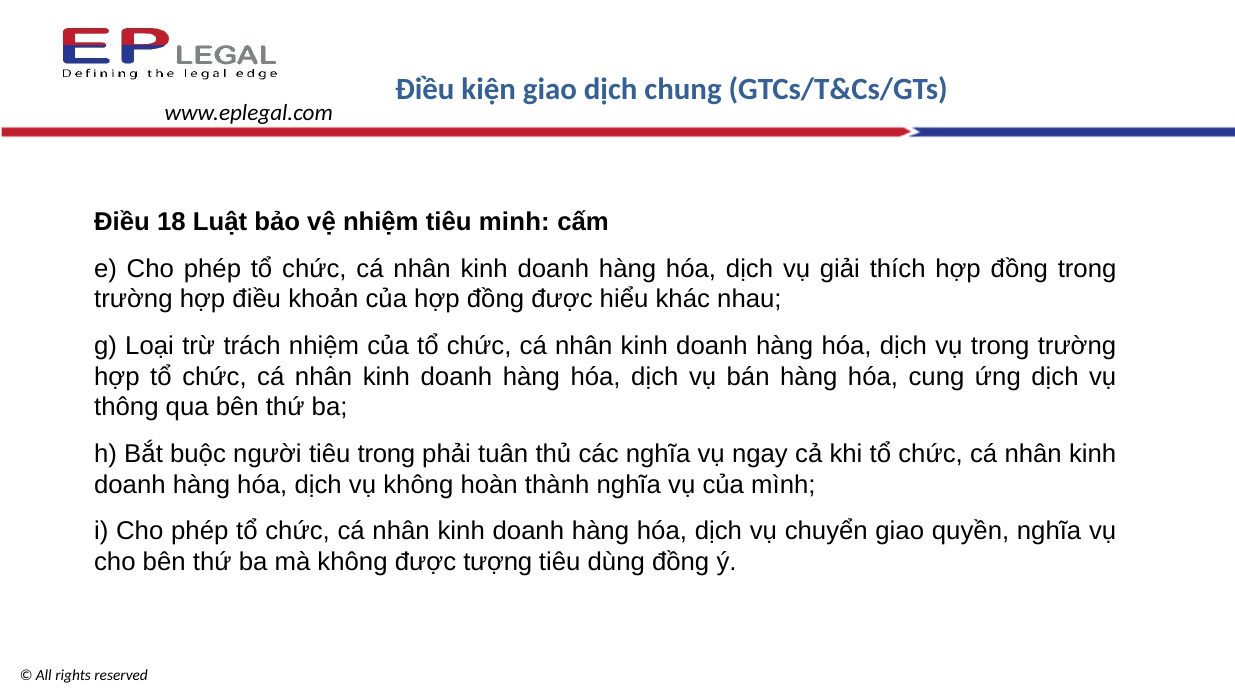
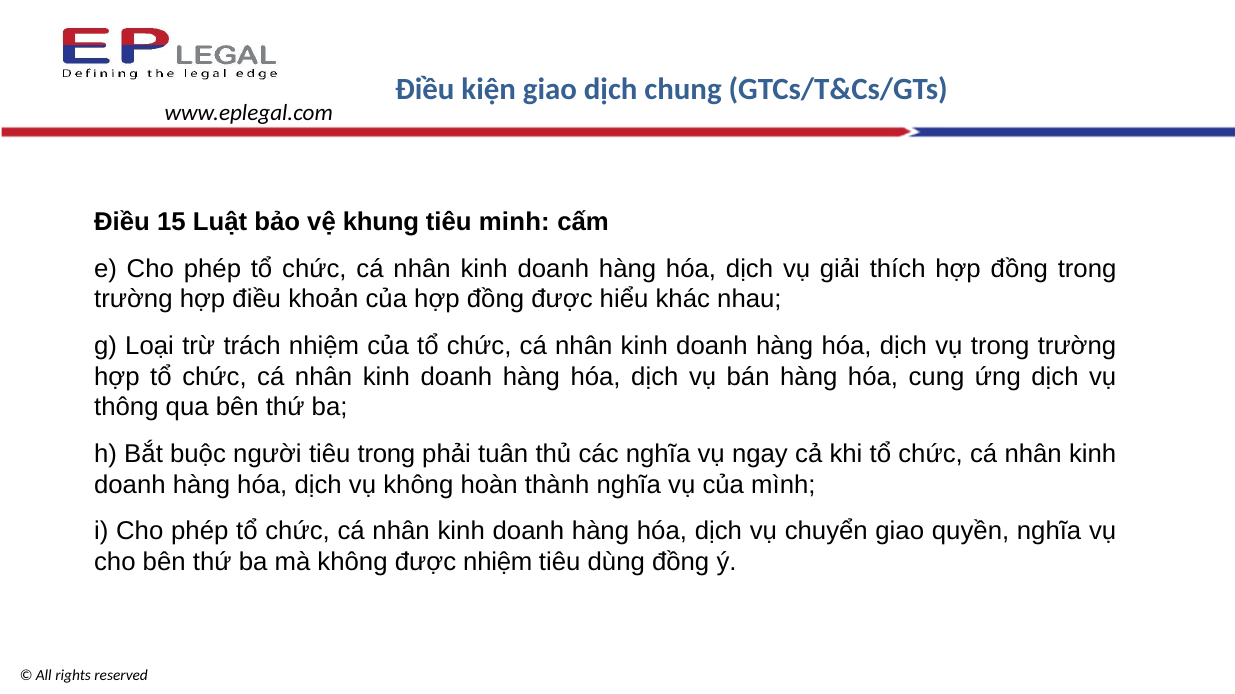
18: 18 -> 15
vệ nhiệm: nhiệm -> khung
được tượng: tượng -> nhiệm
